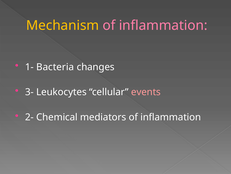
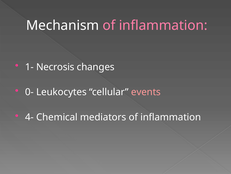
Mechanism colour: yellow -> white
Bacteria: Bacteria -> Necrosis
3-: 3- -> 0-
2-: 2- -> 4-
